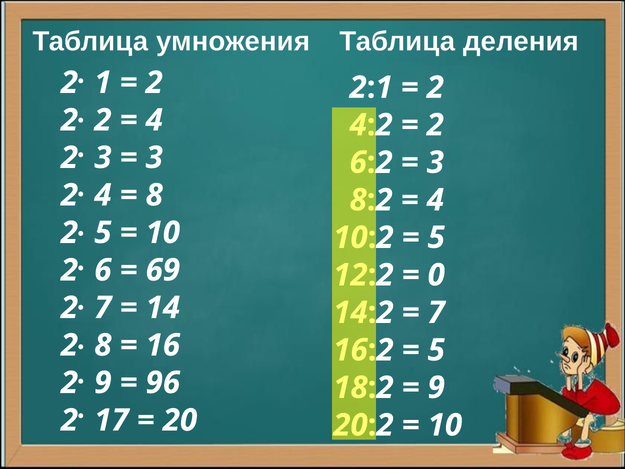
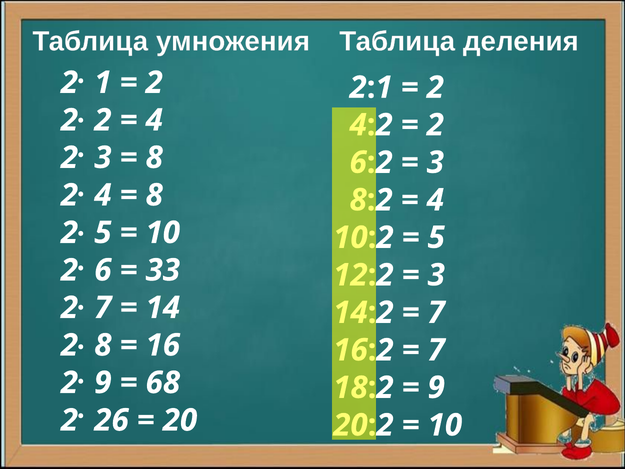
3 at (154, 158): 3 -> 8
69: 69 -> 33
0 at (436, 275): 0 -> 3
5 at (436, 350): 5 -> 7
96: 96 -> 68
17: 17 -> 26
